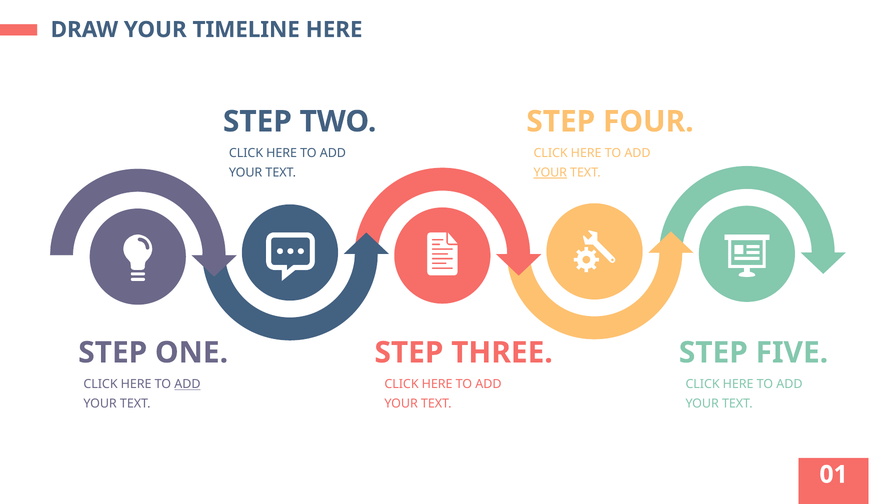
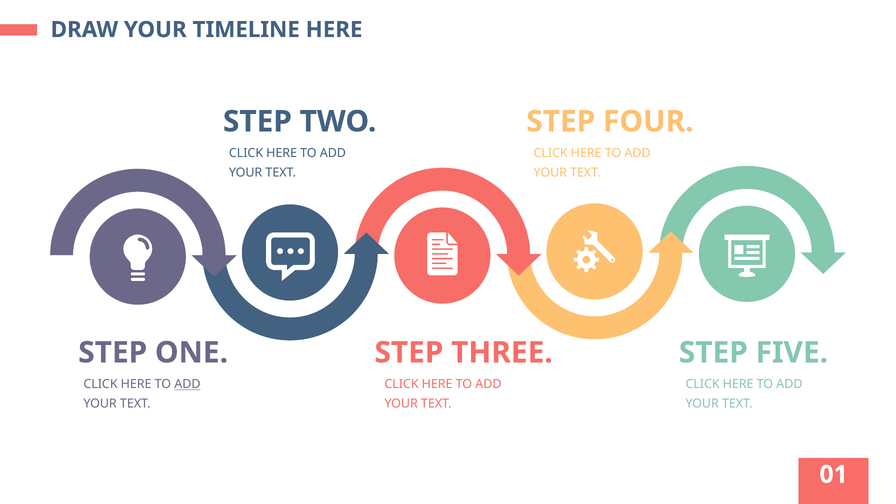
YOUR at (550, 173) underline: present -> none
